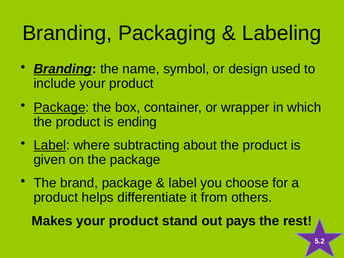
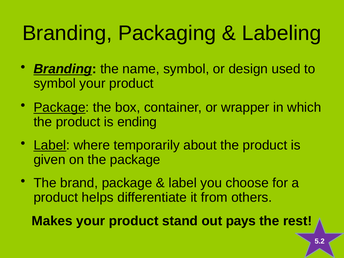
include at (55, 84): include -> symbol
subtracting: subtracting -> temporarily
